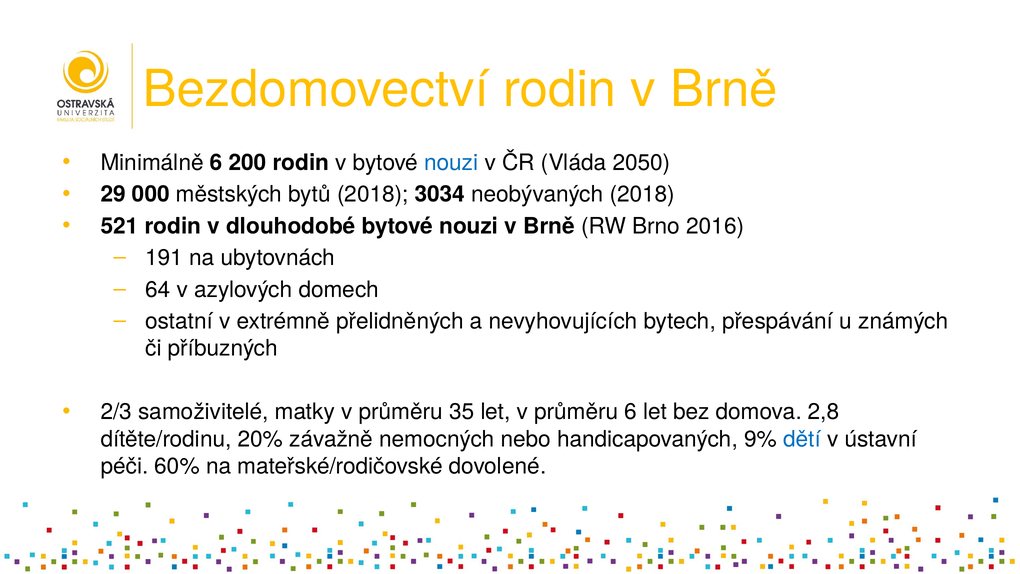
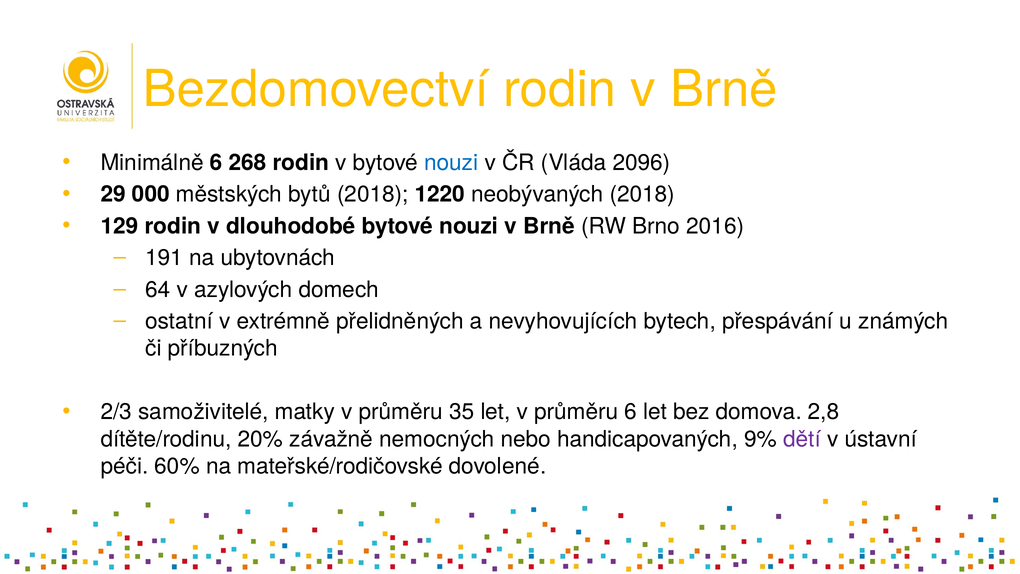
200: 200 -> 268
2050: 2050 -> 2096
3034: 3034 -> 1220
521: 521 -> 129
dětí colour: blue -> purple
